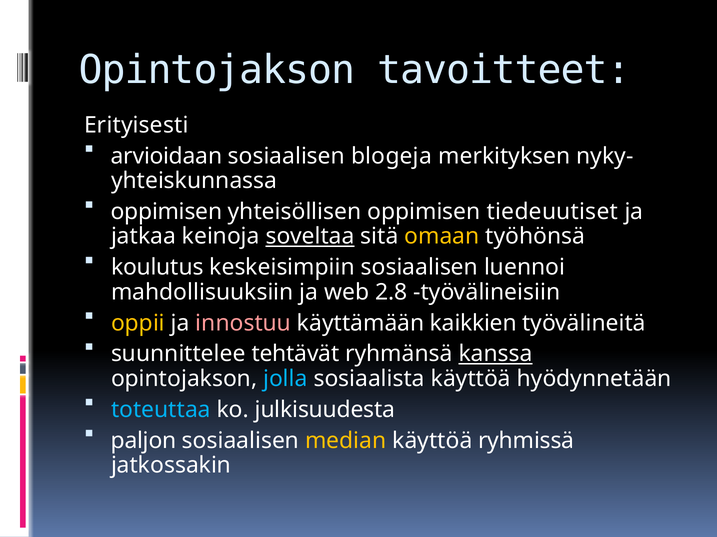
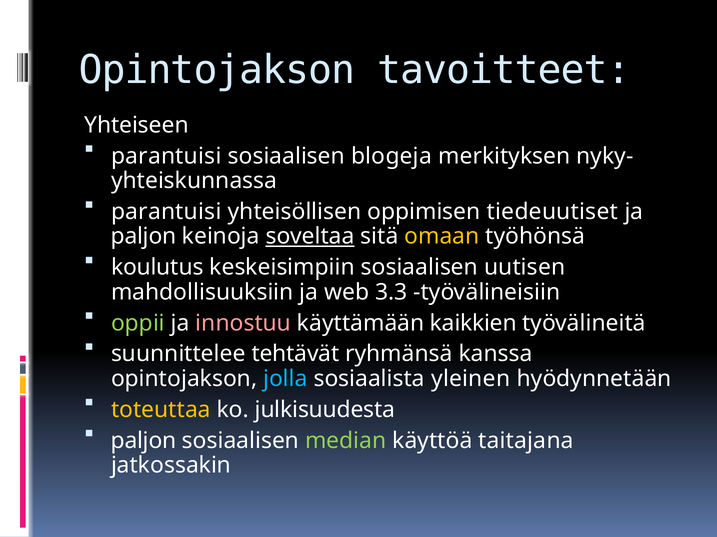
Erityisesti: Erityisesti -> Yhteiseen
arvioidaan at (166, 156): arvioidaan -> parantuisi
oppimisen at (166, 212): oppimisen -> parantuisi
jatkaa at (143, 237): jatkaa -> paljon
luennoi: luennoi -> uutisen
2.8: 2.8 -> 3.3
oppii colour: yellow -> light green
kanssa underline: present -> none
sosiaalista käyttöä: käyttöä -> yleinen
toteuttaa colour: light blue -> yellow
median colour: yellow -> light green
ryhmissä: ryhmissä -> taitajana
